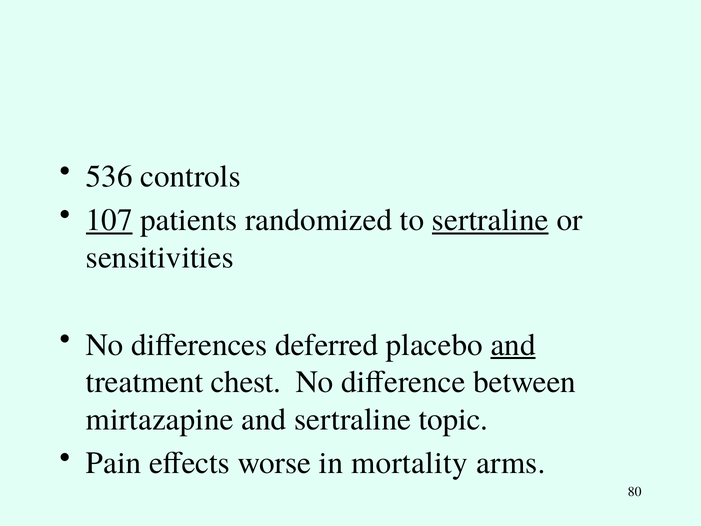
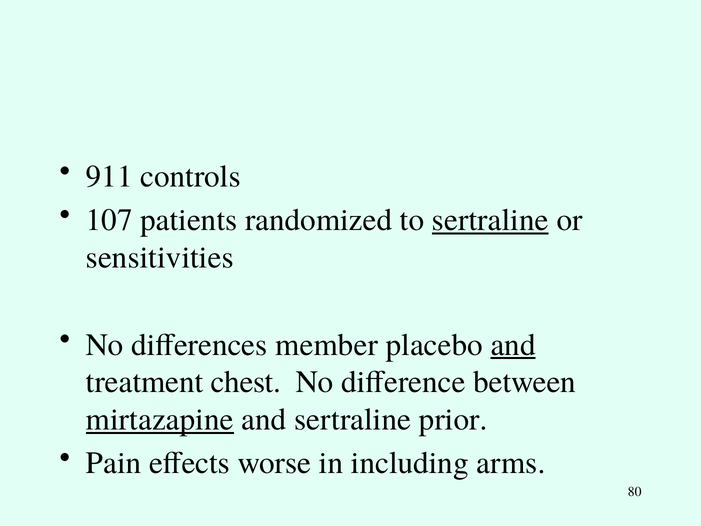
536: 536 -> 911
107 underline: present -> none
deferred: deferred -> member
mirtazapine underline: none -> present
topic: topic -> prior
mortality: mortality -> including
